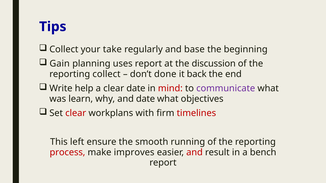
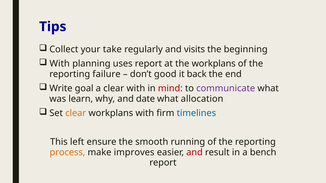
base: base -> visits
Gain at (60, 64): Gain -> With
the discussion: discussion -> workplans
reporting collect: collect -> failure
done: done -> good
help: help -> goal
clear date: date -> with
objectives: objectives -> allocation
clear at (76, 113) colour: red -> orange
timelines colour: red -> blue
process colour: red -> orange
